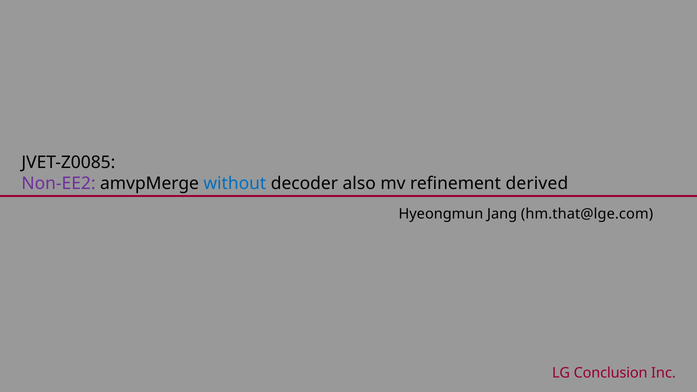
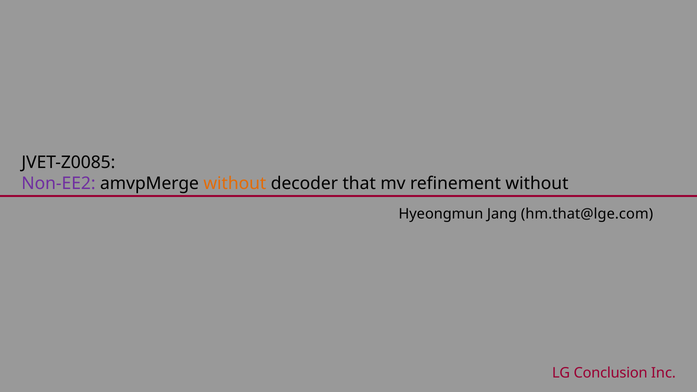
without at (235, 184) colour: blue -> orange
also: also -> that
refinement derived: derived -> without
